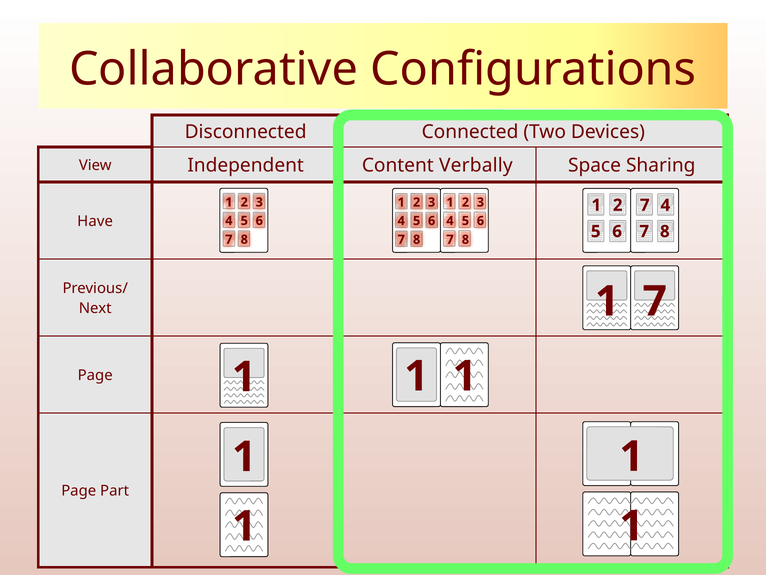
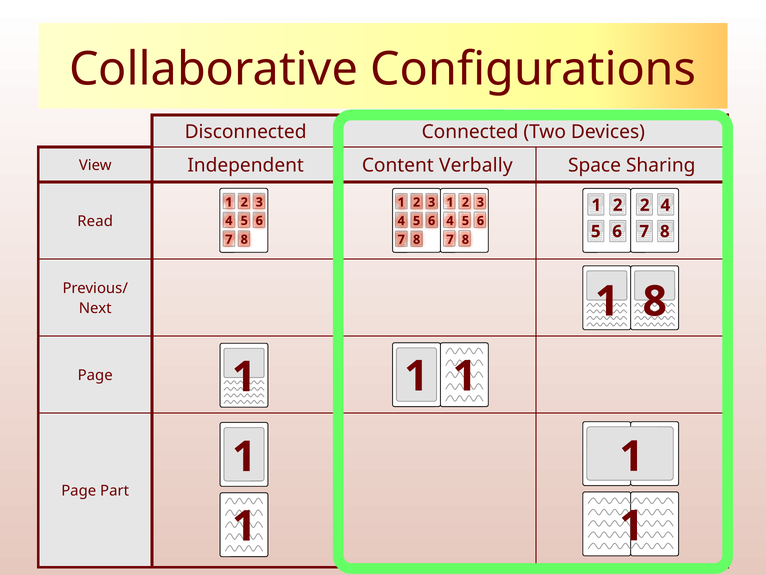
2 7: 7 -> 2
Have: Have -> Read
1 7: 7 -> 8
